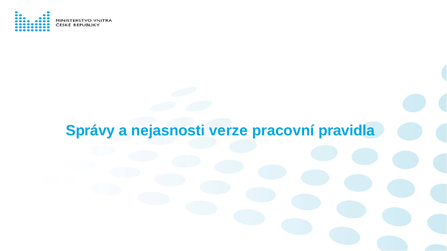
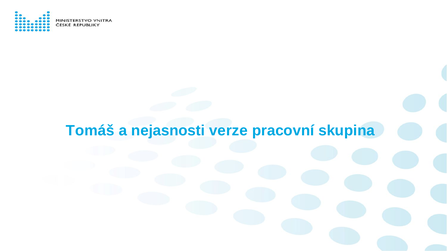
Správy: Správy -> Tomáš
pravidla: pravidla -> skupina
